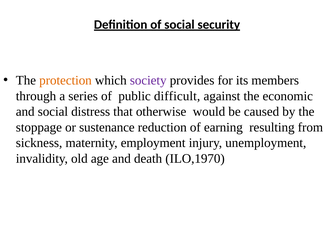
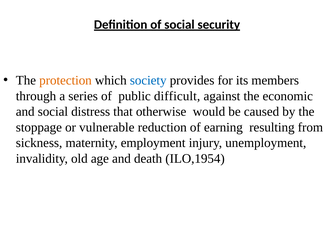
society colour: purple -> blue
sustenance: sustenance -> vulnerable
ILO,1970: ILO,1970 -> ILO,1954
